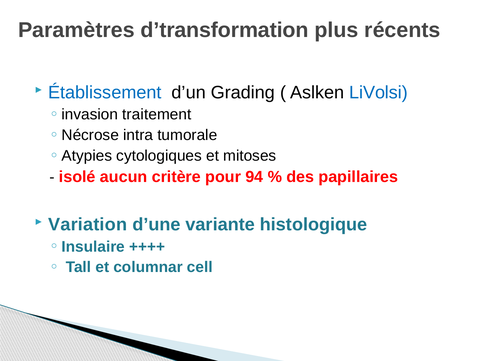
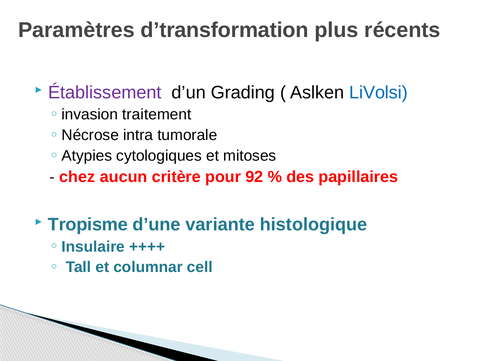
Établissement colour: blue -> purple
isolé: isolé -> chez
94: 94 -> 92
Variation: Variation -> Tropisme
